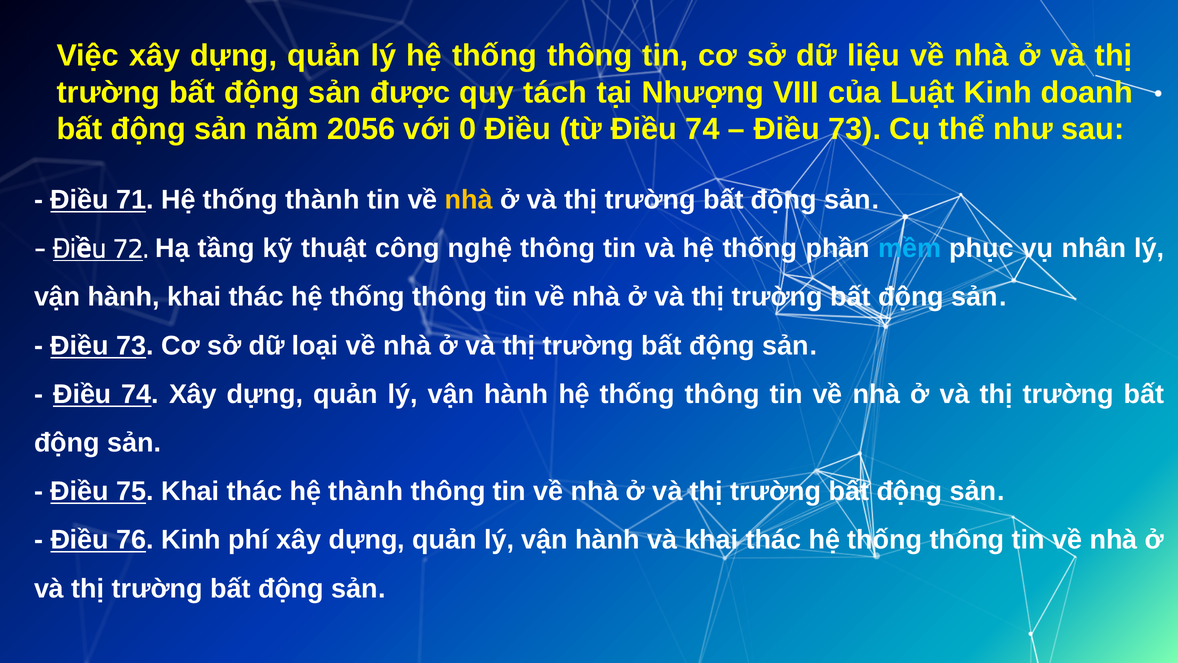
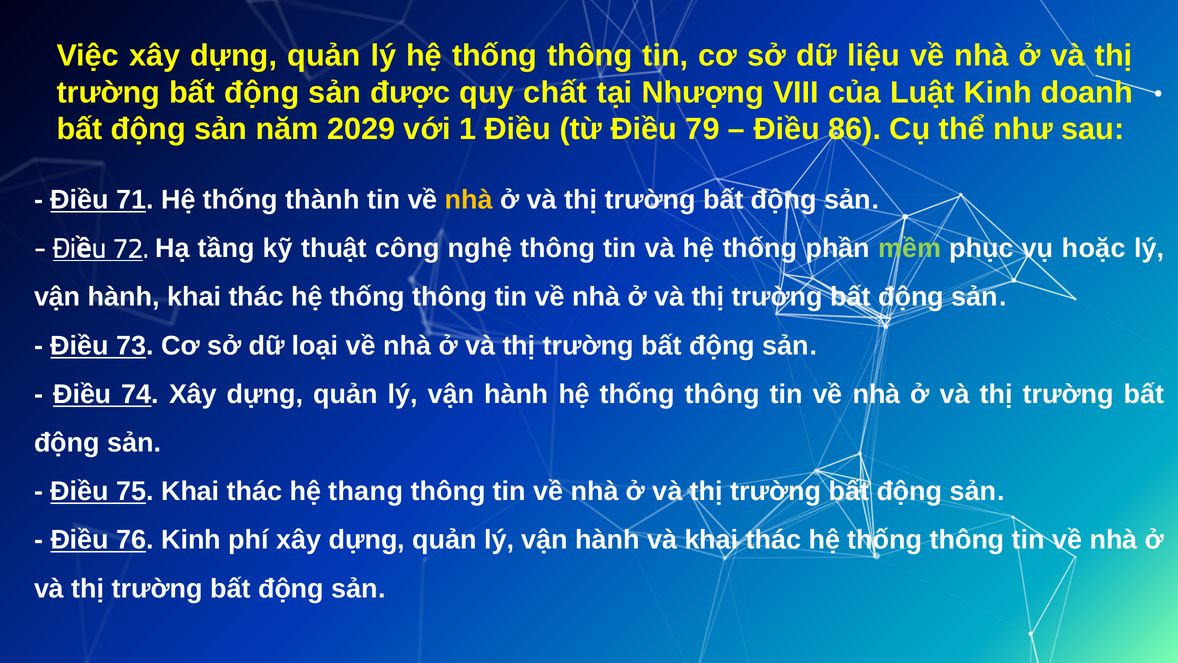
tách: tách -> chất
2056: 2056 -> 2029
0: 0 -> 1
từ Điều 74: 74 -> 79
73 at (855, 129): 73 -> 86
mềm colour: light blue -> light green
nhân: nhân -> hoặc
hệ thành: thành -> thang
